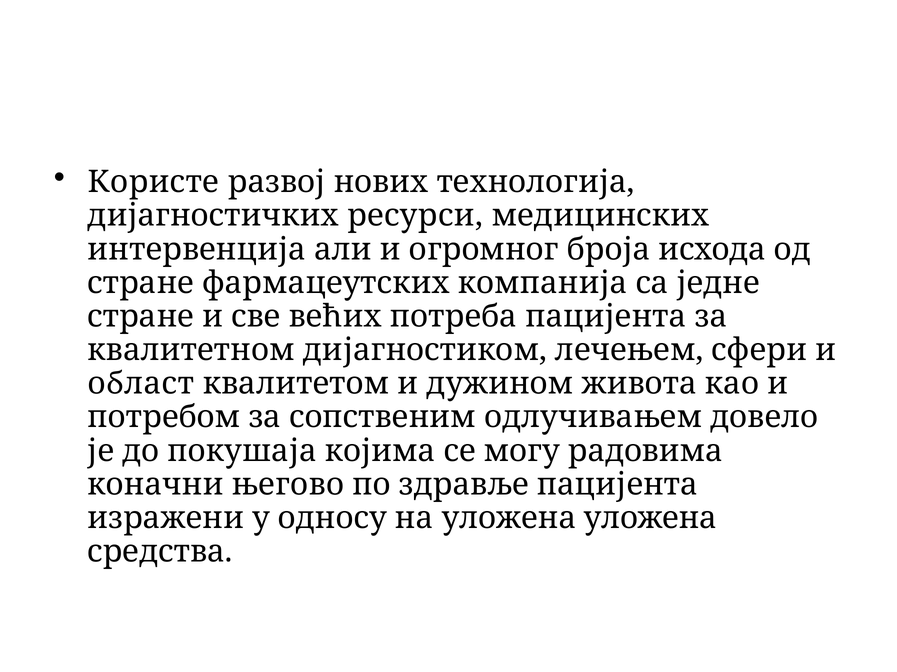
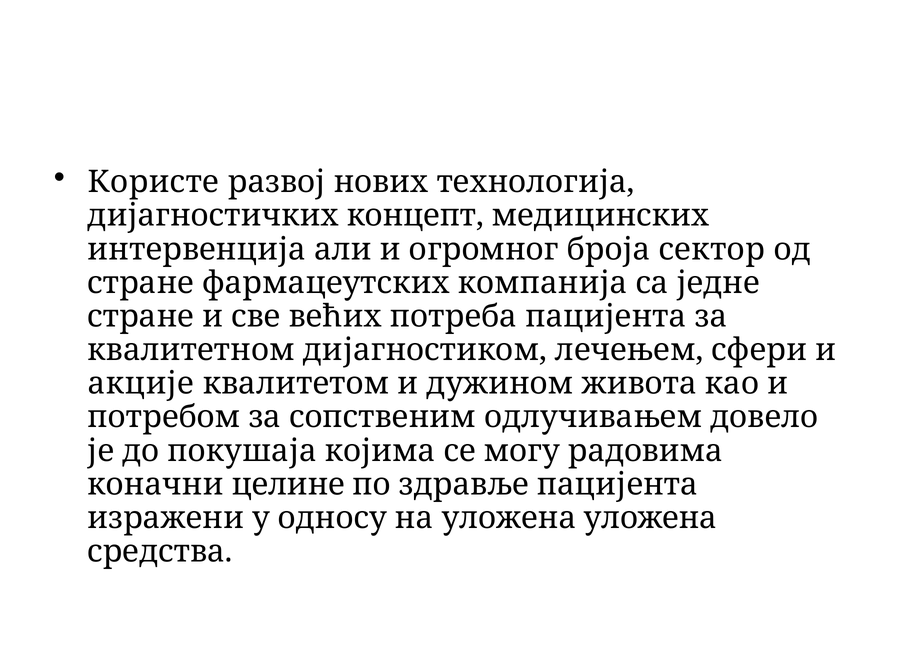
ресурси: ресурси -> концепт
исхода: исхода -> сектор
област: област -> акције
његово: његово -> целине
